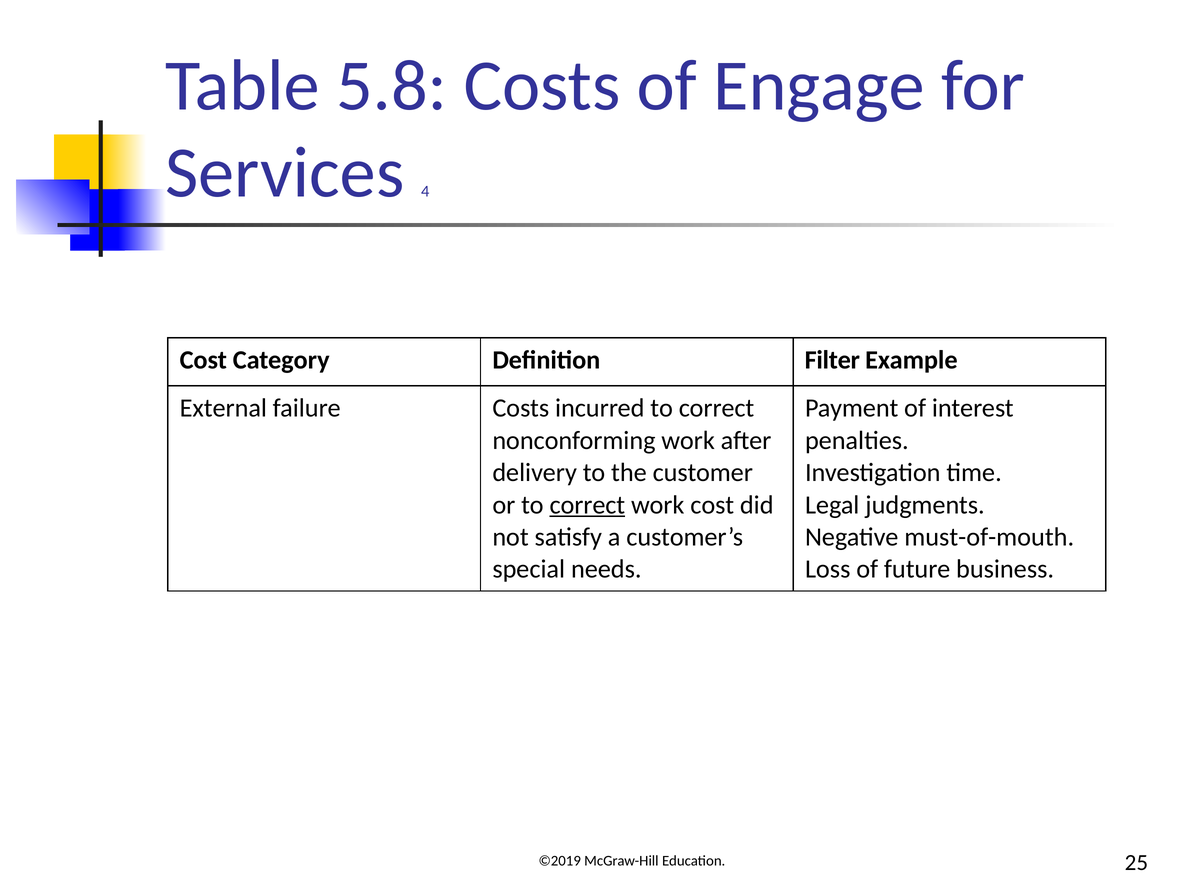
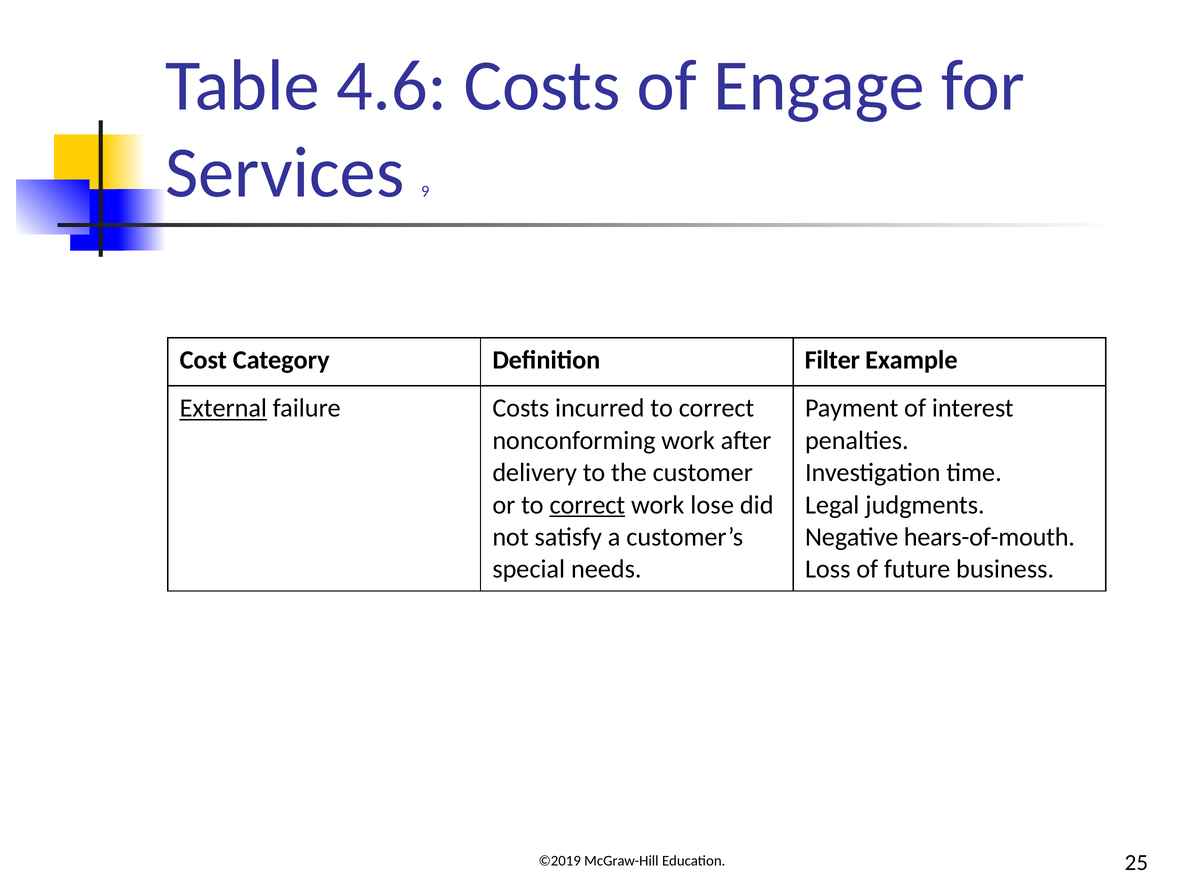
5.8: 5.8 -> 4.6
4: 4 -> 9
External underline: none -> present
work cost: cost -> lose
must-of-mouth: must-of-mouth -> hears-of-mouth
